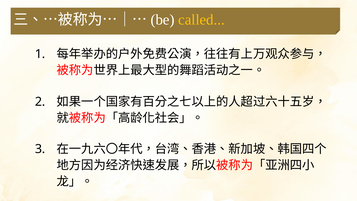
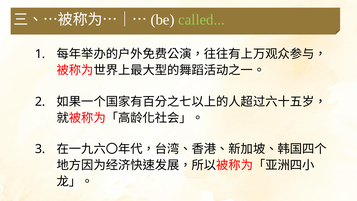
called colour: yellow -> light green
